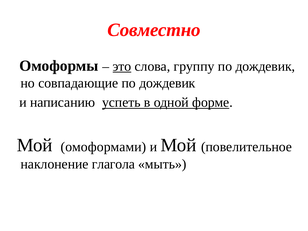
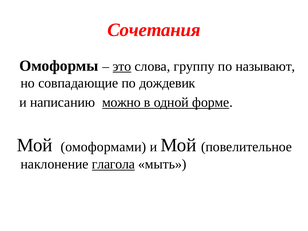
Совместно: Совместно -> Сочетания
дождевик at (265, 66): дождевик -> называют
успеть: успеть -> можно
глагола underline: none -> present
